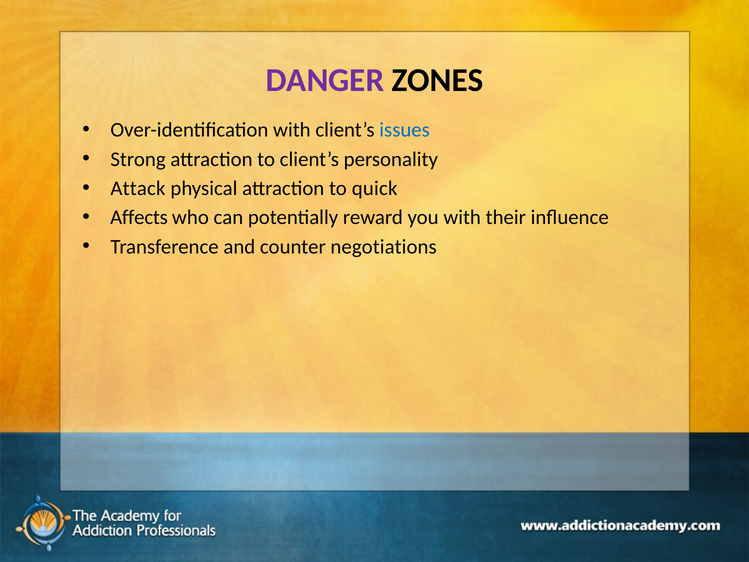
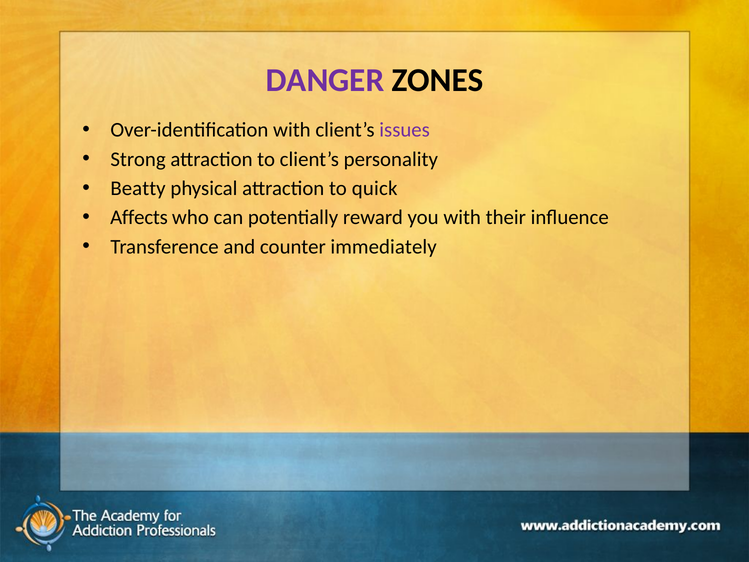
issues colour: blue -> purple
Attack: Attack -> Beatty
negotiations: negotiations -> immediately
